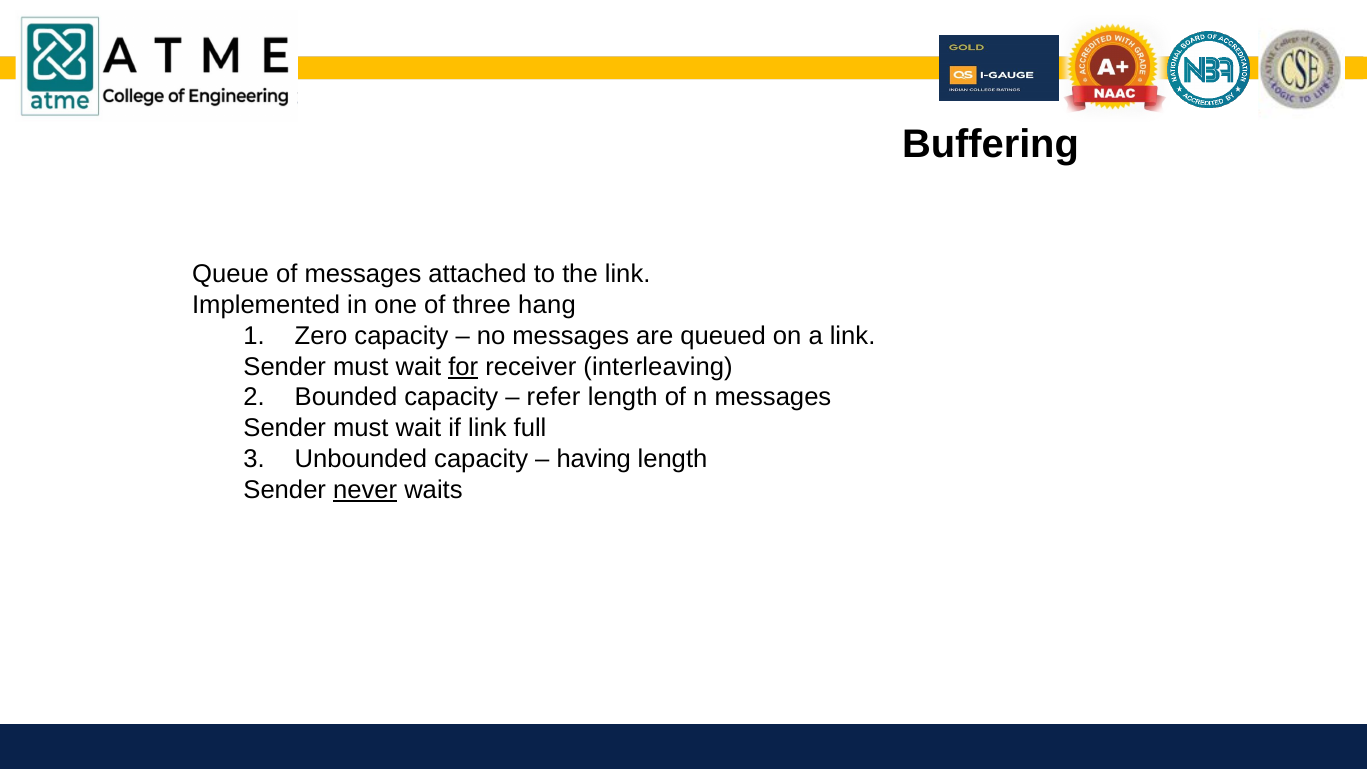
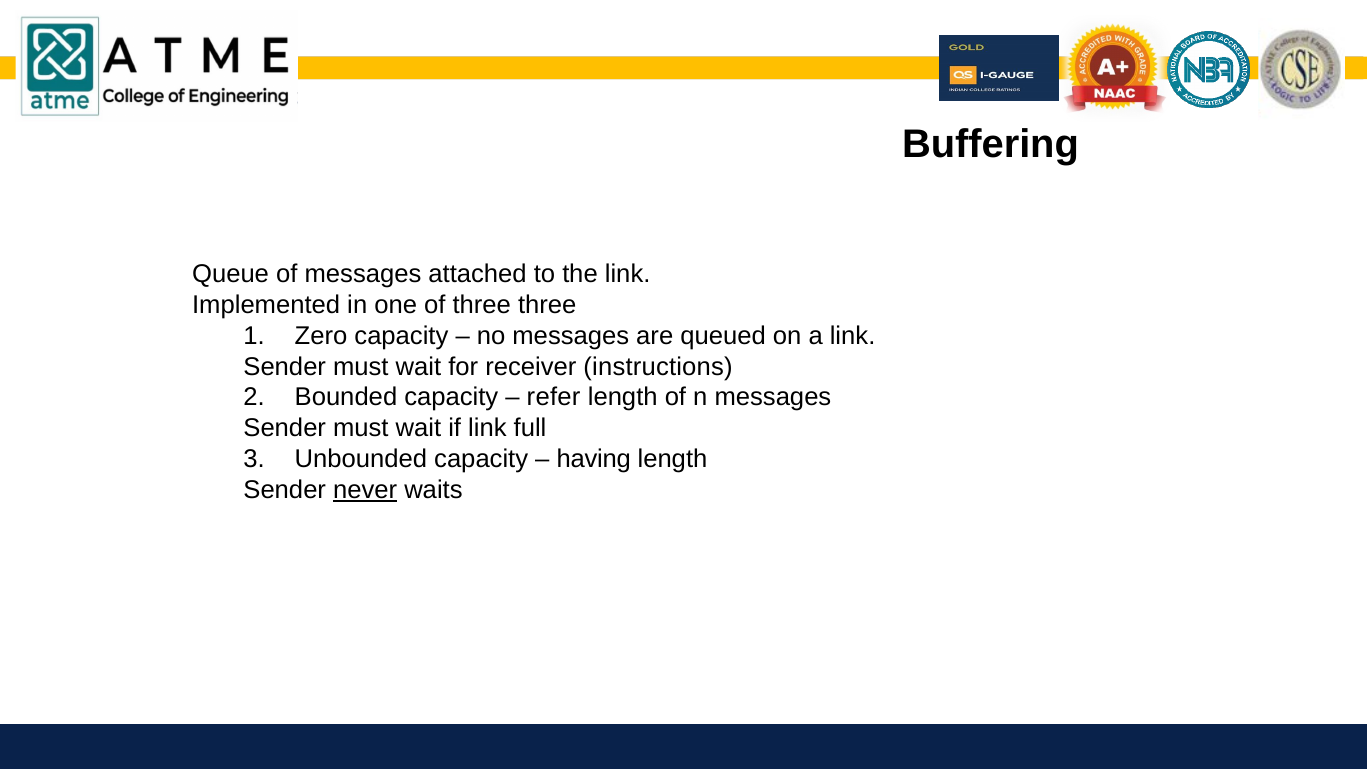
three hang: hang -> three
for underline: present -> none
interleaving: interleaving -> instructions
